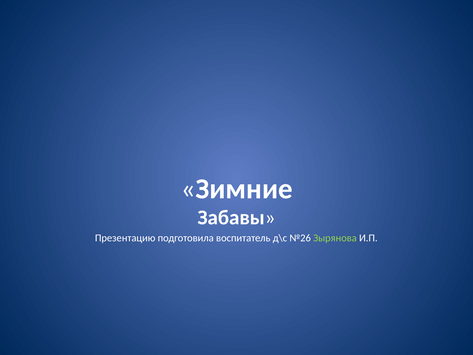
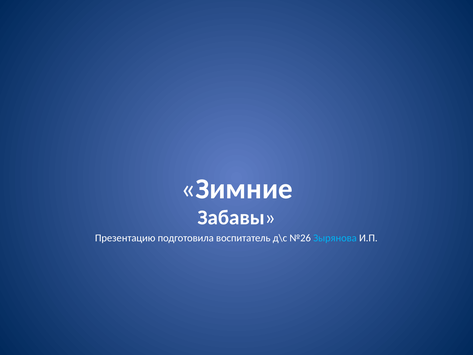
Зырянова colour: light green -> light blue
